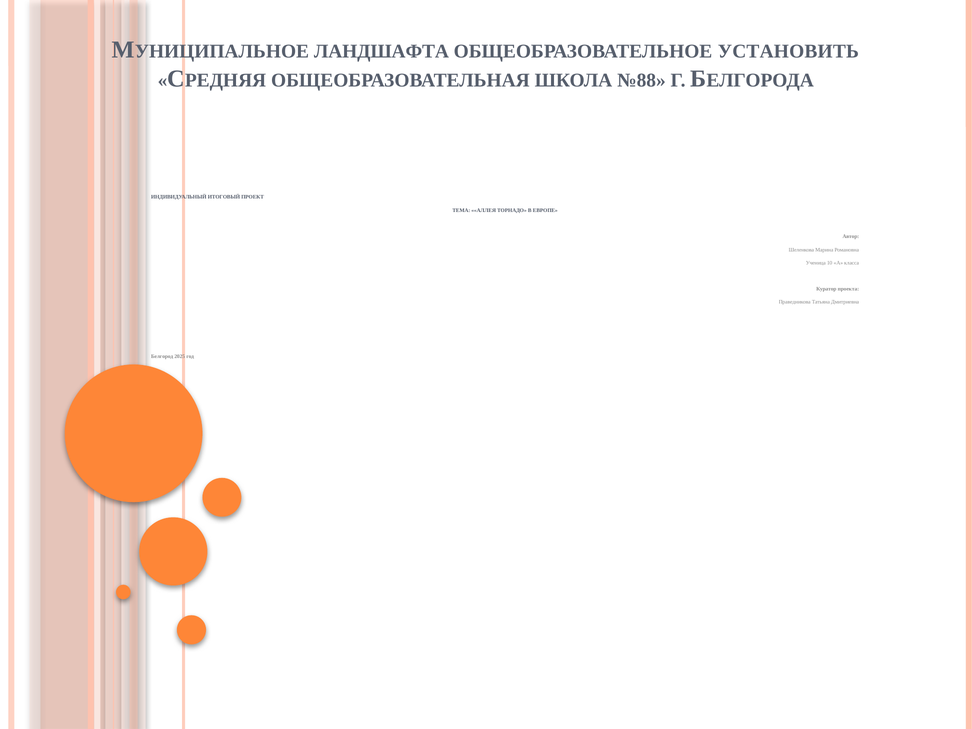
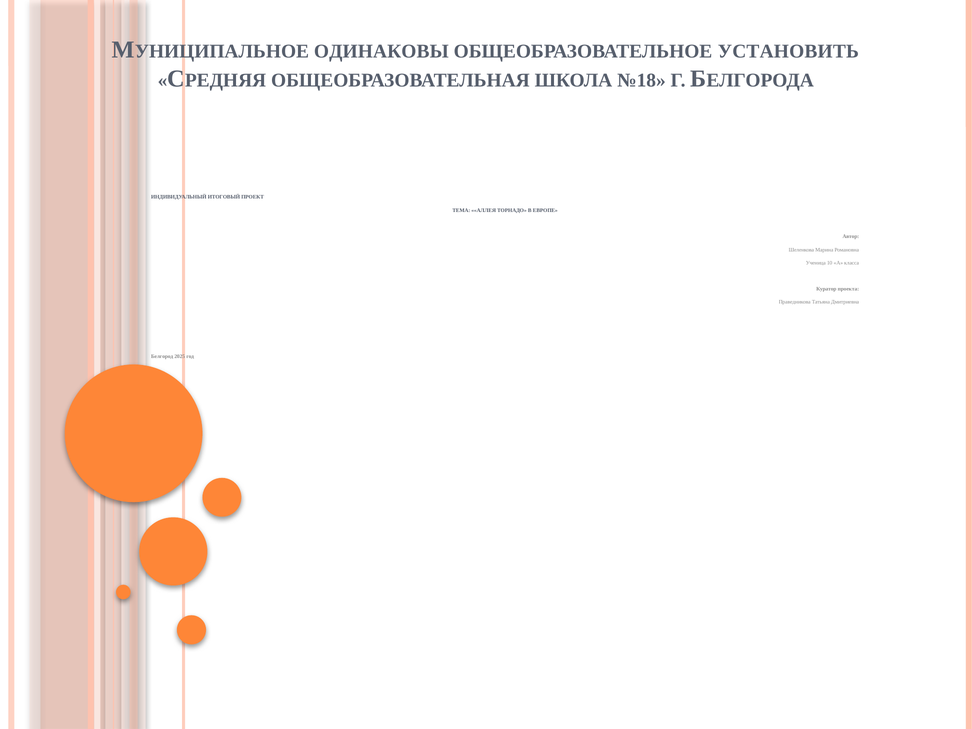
ЛАНДШАФТА: ЛАНДШАФТА -> ОДИНАКОВЫ
№88: №88 -> №18
